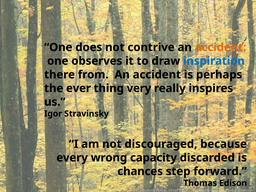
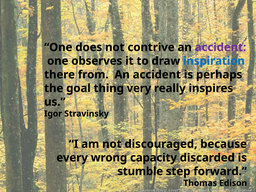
accident at (220, 47) colour: orange -> purple
ever: ever -> goal
chances: chances -> stumble
